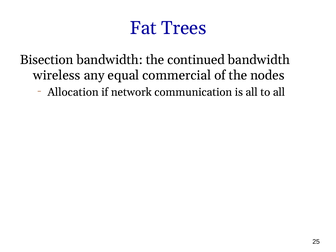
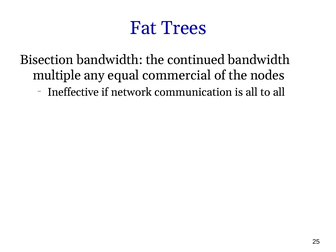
wireless: wireless -> multiple
Allocation: Allocation -> Ineffective
